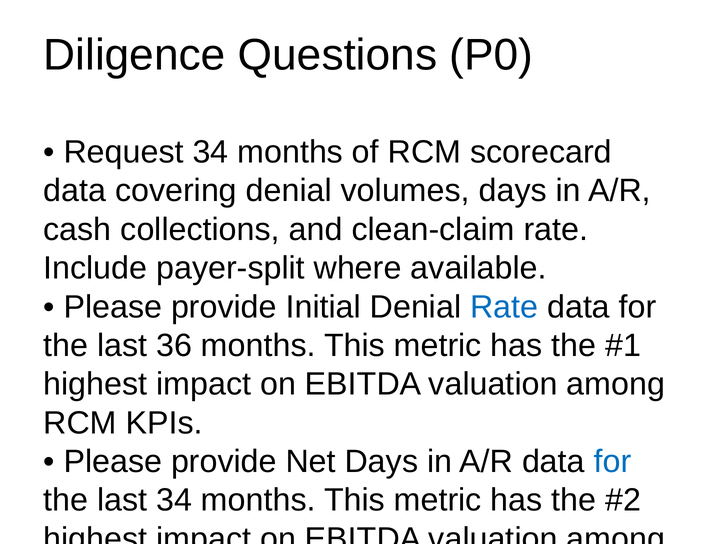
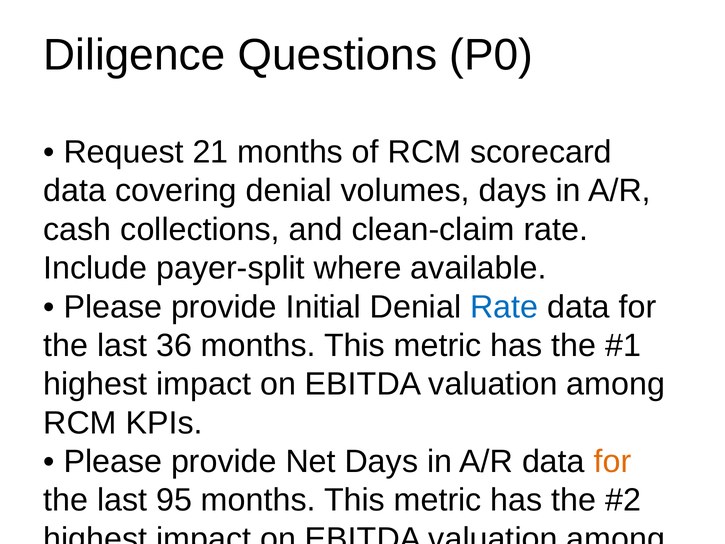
Request 34: 34 -> 21
for at (613, 461) colour: blue -> orange
last 34: 34 -> 95
